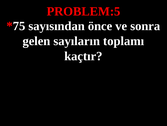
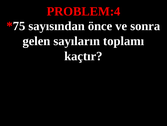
PROBLEM:5: PROBLEM:5 -> PROBLEM:4
